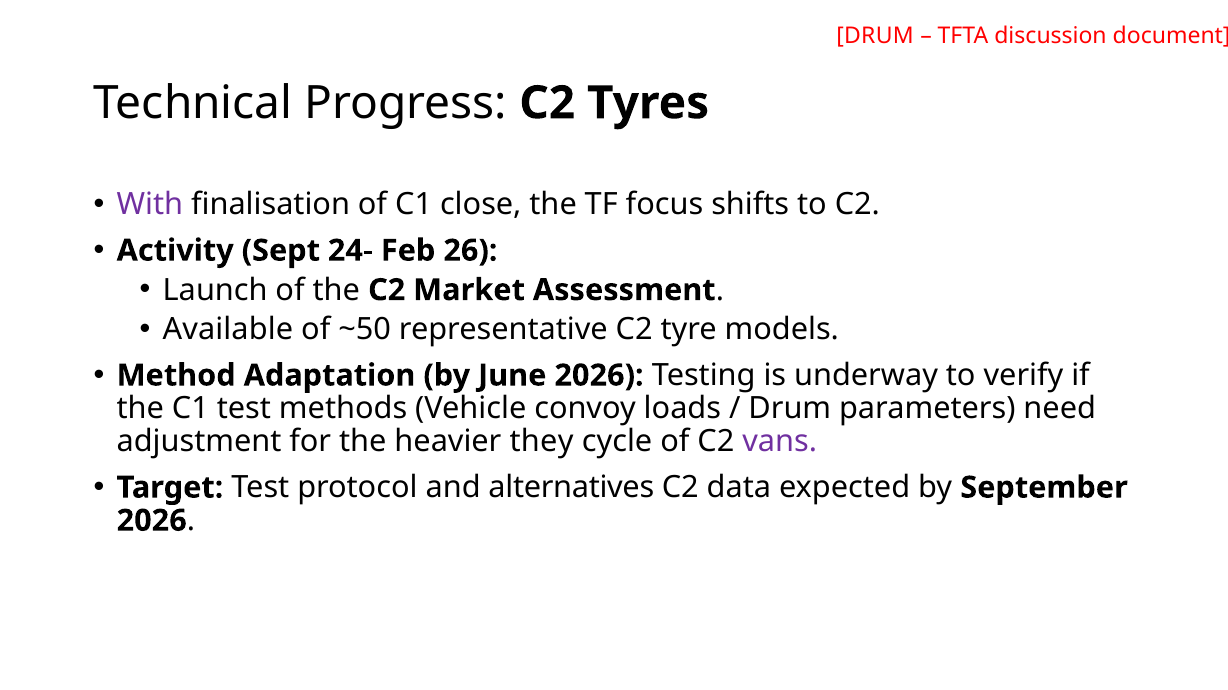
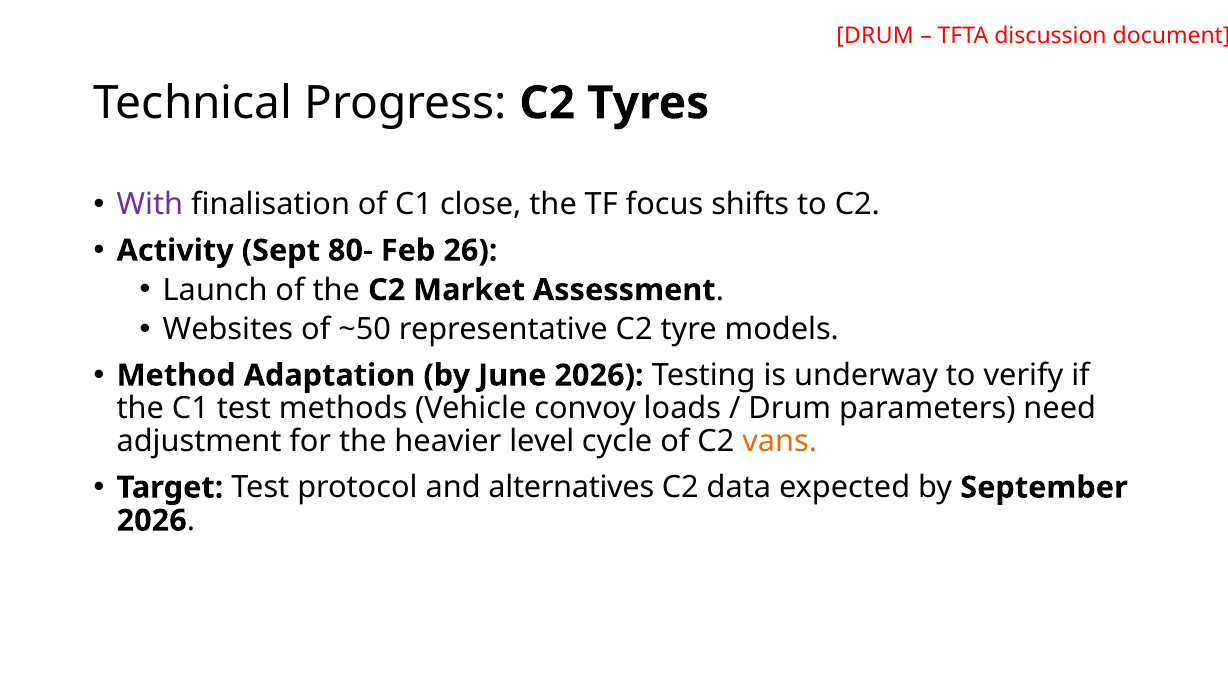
24-: 24- -> 80-
Available: Available -> Websites
they: they -> level
vans colour: purple -> orange
